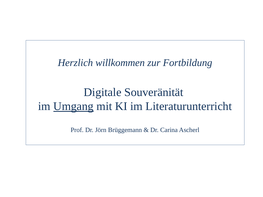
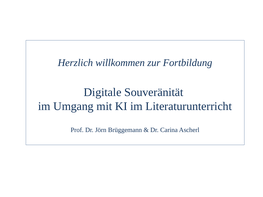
Umgang underline: present -> none
